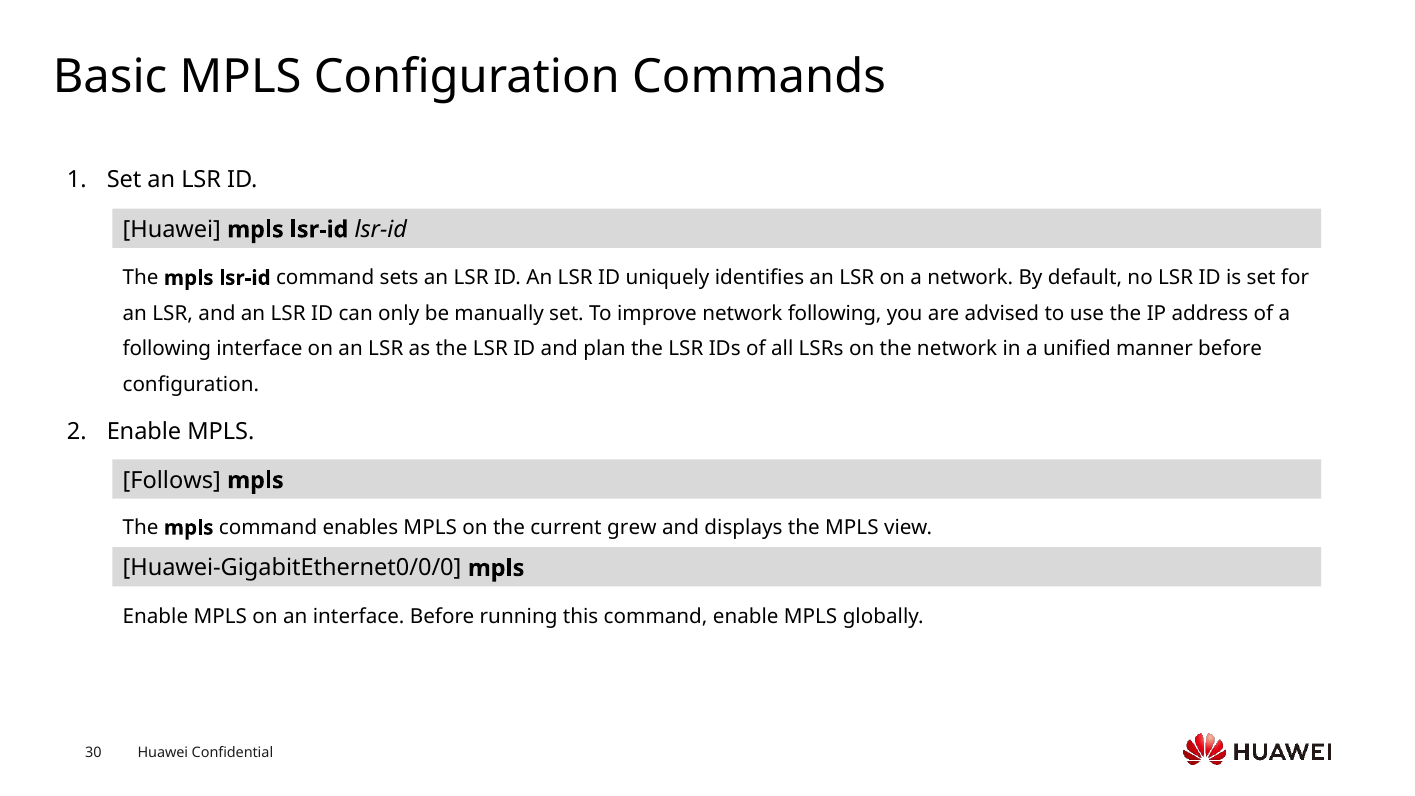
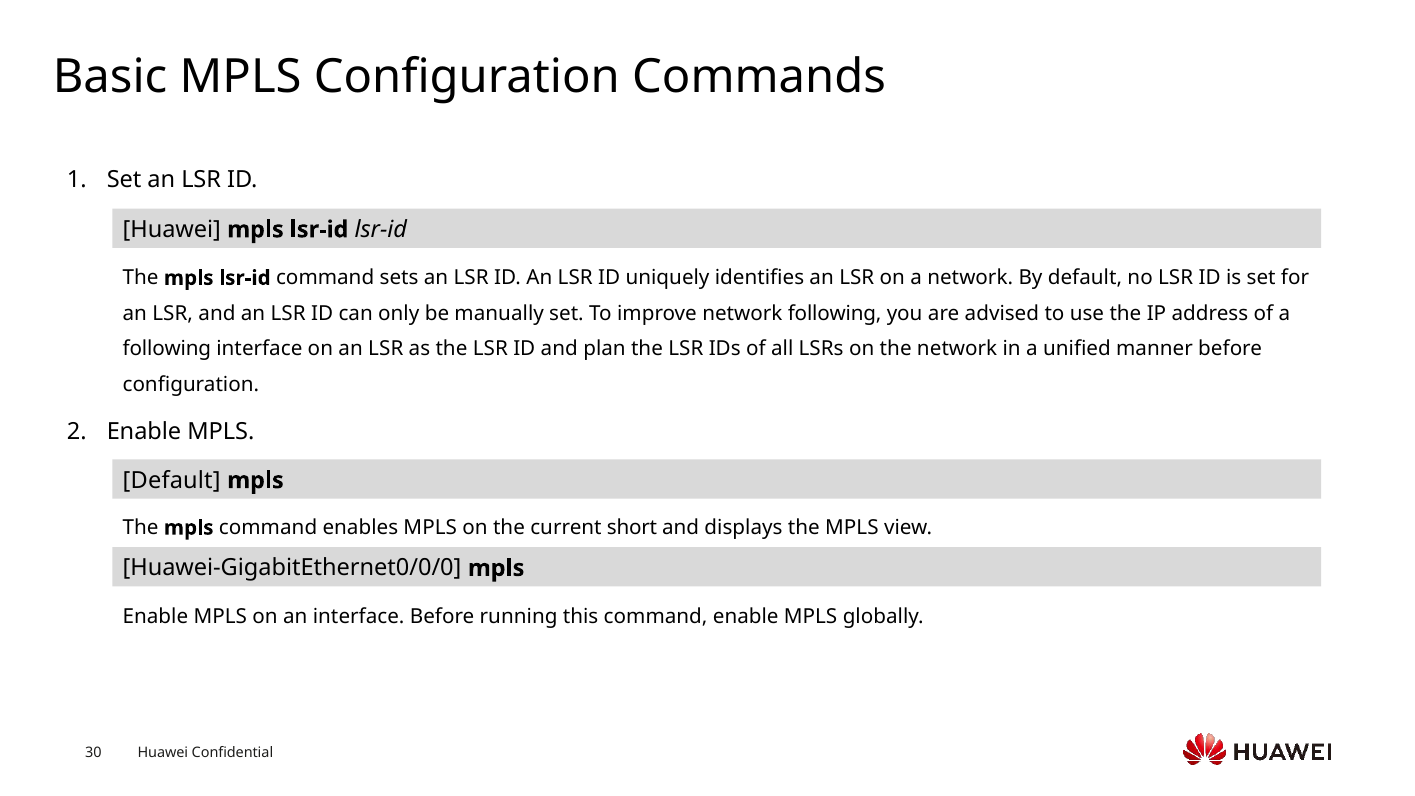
Follows at (172, 480): Follows -> Default
grew: grew -> short
